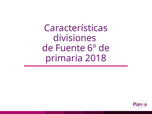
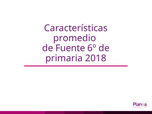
divisiones: divisiones -> promedio
